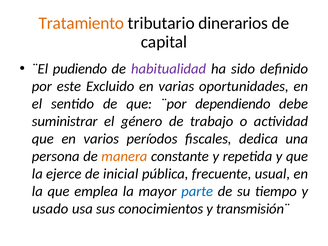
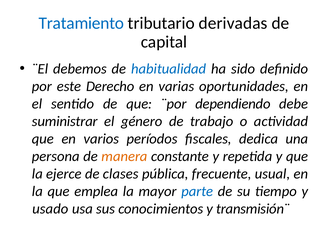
Tratamiento colour: orange -> blue
dinerarios: dinerarios -> derivadas
pudiendo: pudiendo -> debemos
habitualidad colour: purple -> blue
Excluido: Excluido -> Derecho
inicial: inicial -> clases
